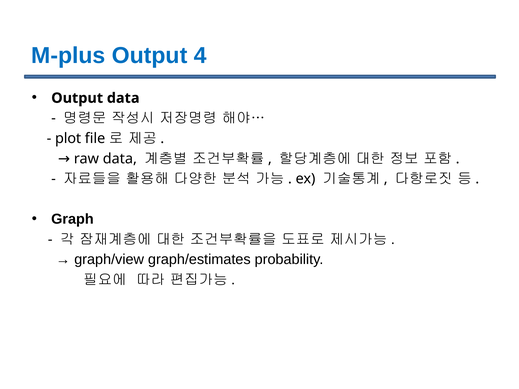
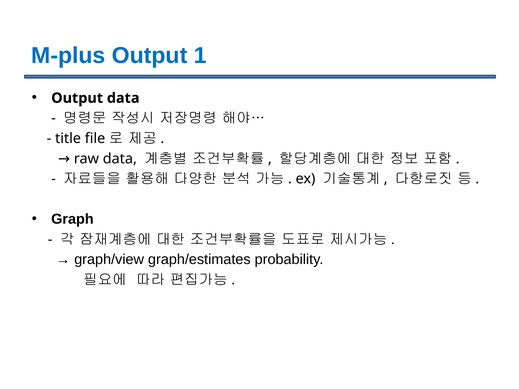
4: 4 -> 1
plot: plot -> title
